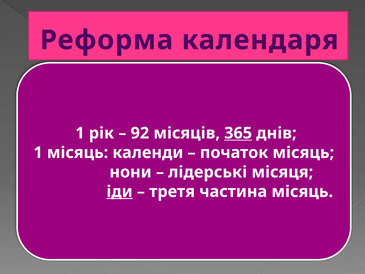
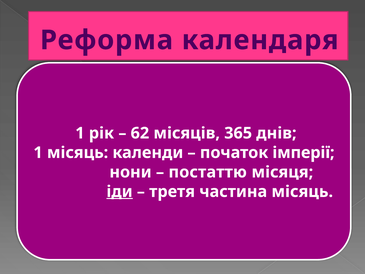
92: 92 -> 62
365 underline: present -> none
початок місяць: місяць -> імперії
лідерські: лідерські -> постаттю
